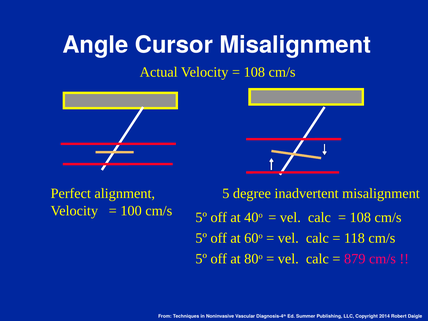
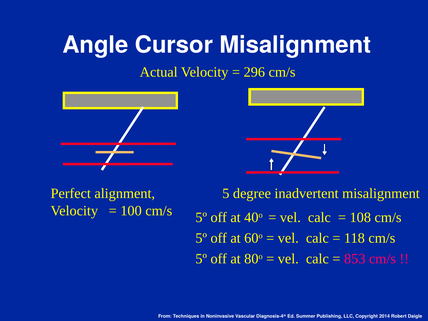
108 at (254, 72): 108 -> 296
879: 879 -> 853
